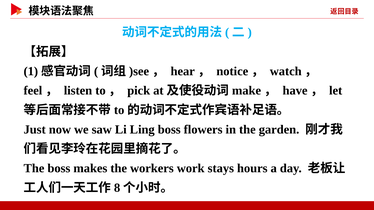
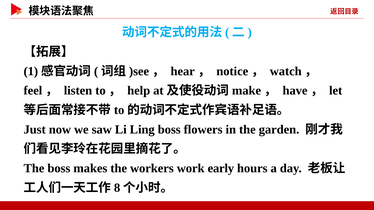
pick: pick -> help
stays: stays -> early
